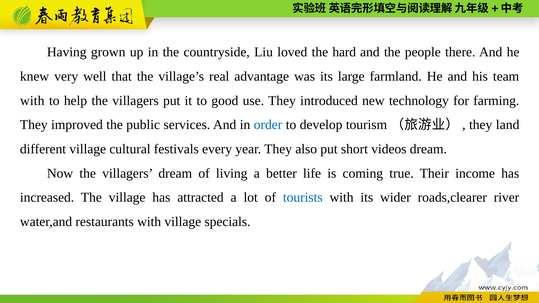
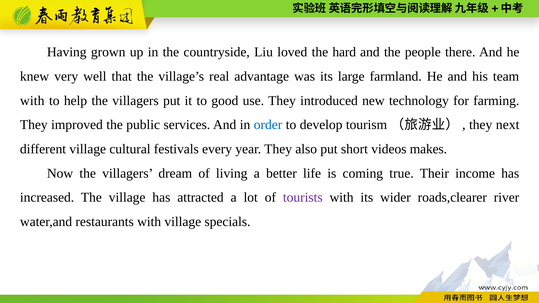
land: land -> next
videos dream: dream -> makes
tourists colour: blue -> purple
